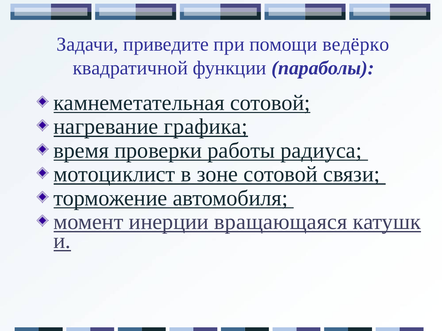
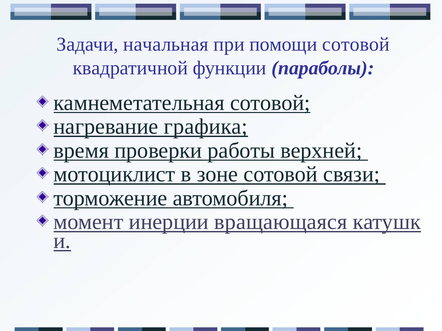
приведите: приведите -> начальная
помощи ведёрко: ведёрко -> сотовой
радиуса: радиуса -> верхней
